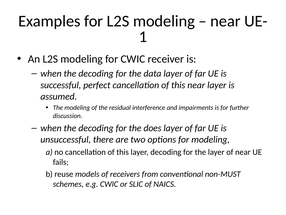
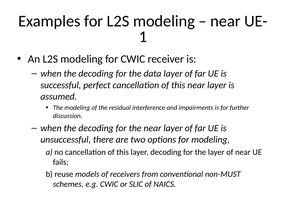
the does: does -> near
